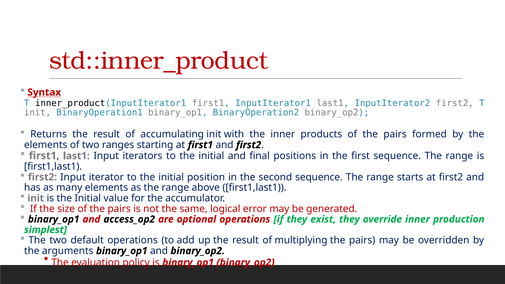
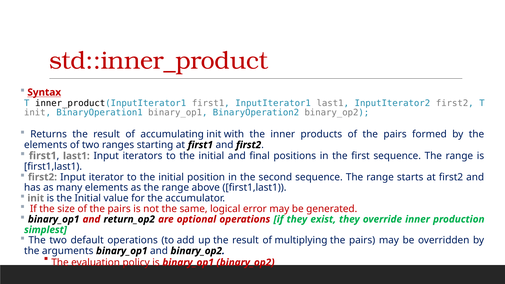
access_op2: access_op2 -> return_op2
